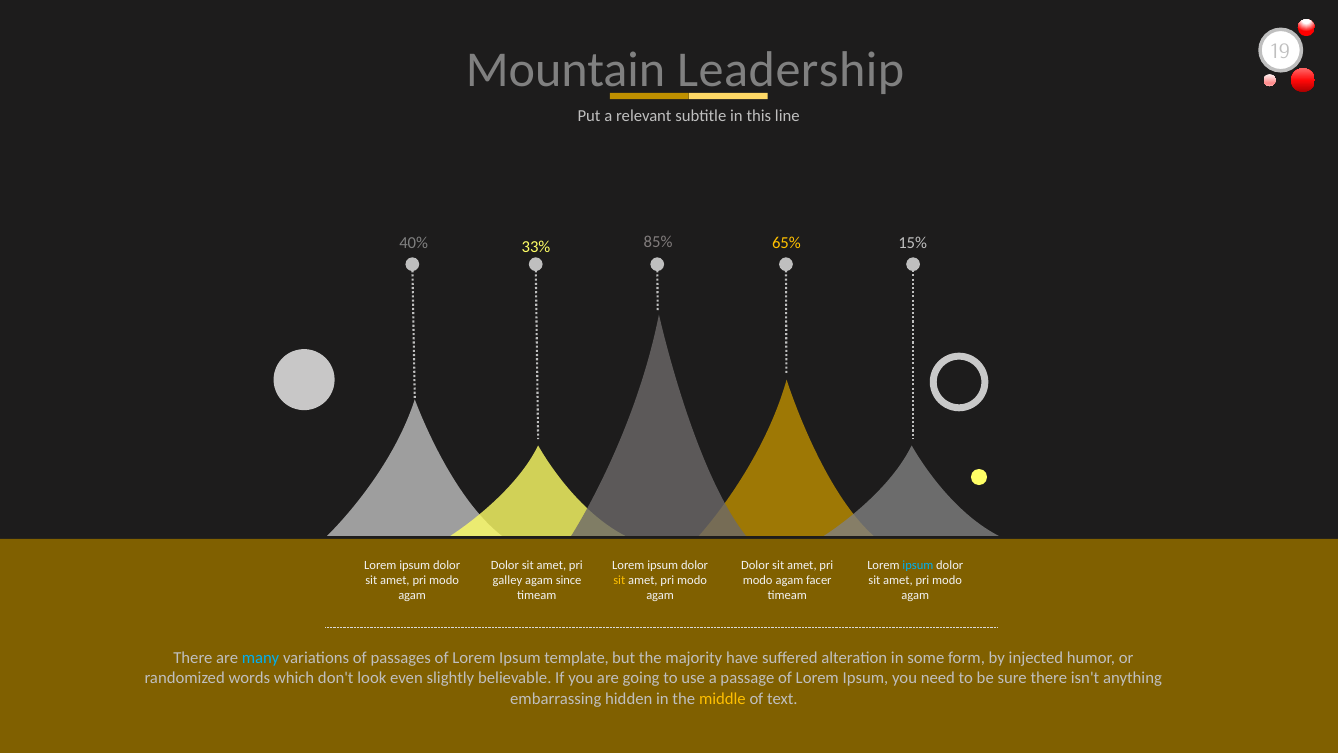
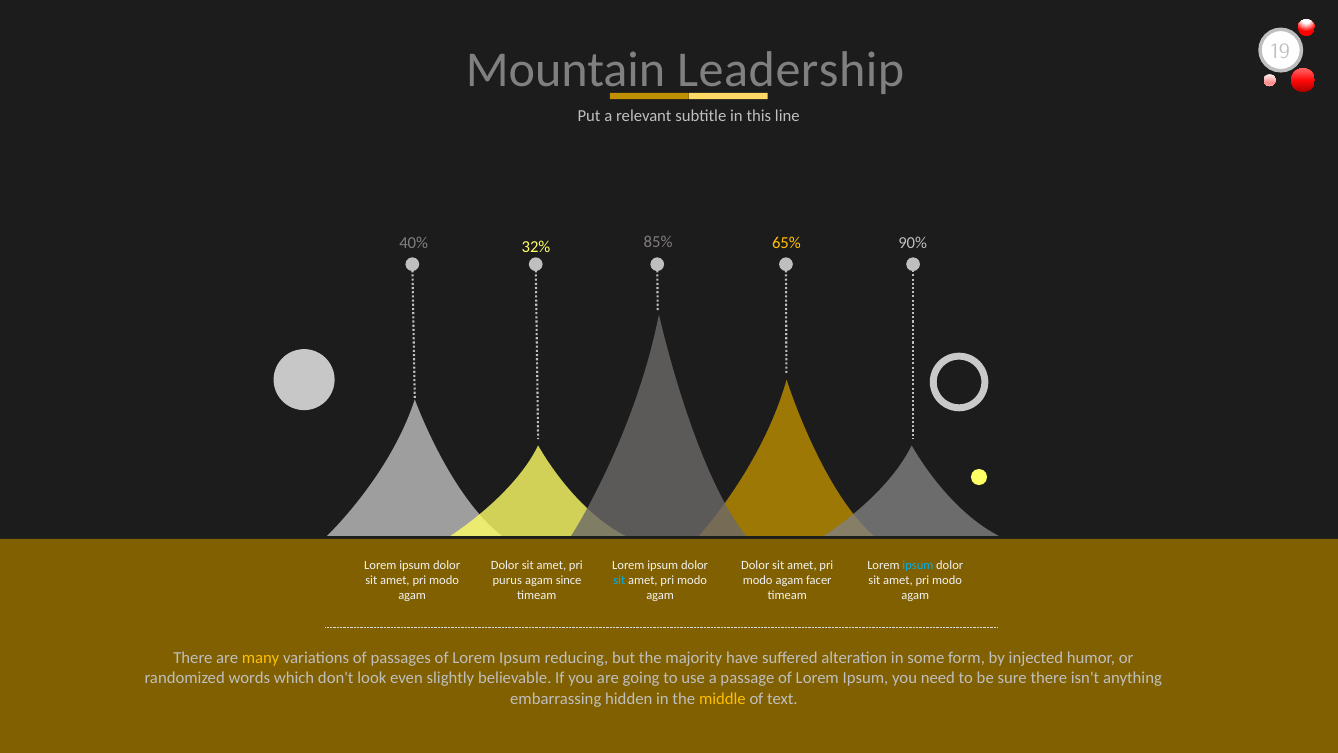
15%: 15% -> 90%
33%: 33% -> 32%
galley: galley -> purus
sit at (619, 580) colour: yellow -> light blue
many colour: light blue -> yellow
template: template -> reducing
